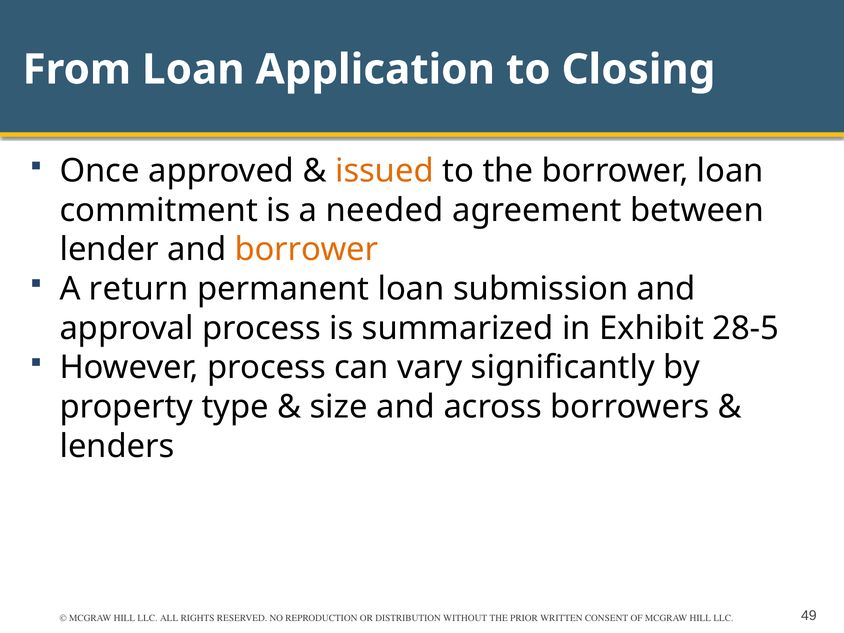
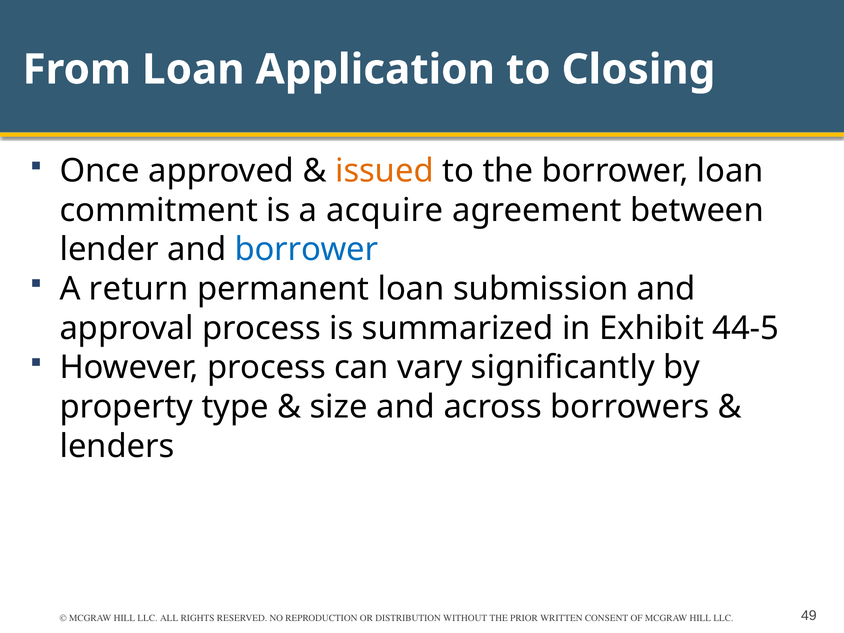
needed: needed -> acquire
borrower at (306, 250) colour: orange -> blue
28-5: 28-5 -> 44-5
